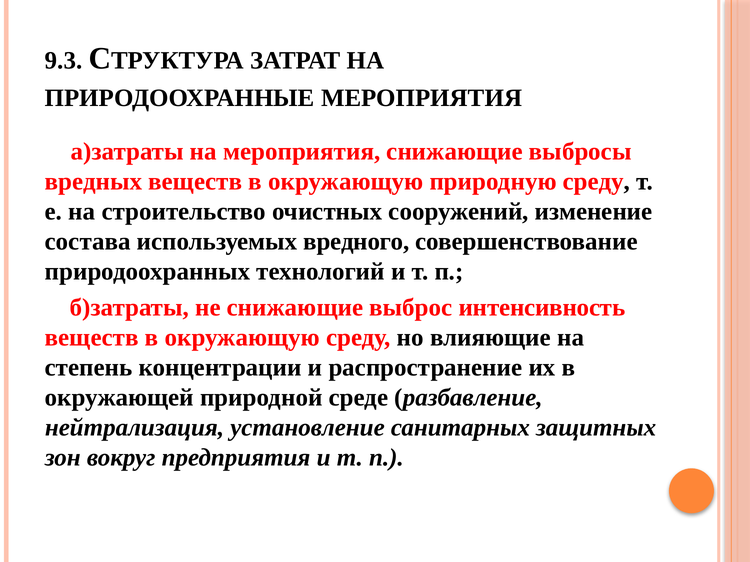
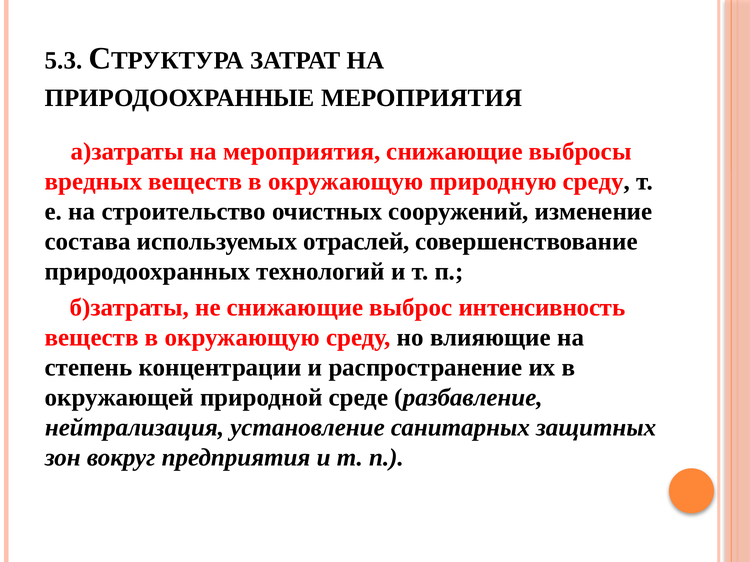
9.3: 9.3 -> 5.3
вредного: вредного -> отраслей
